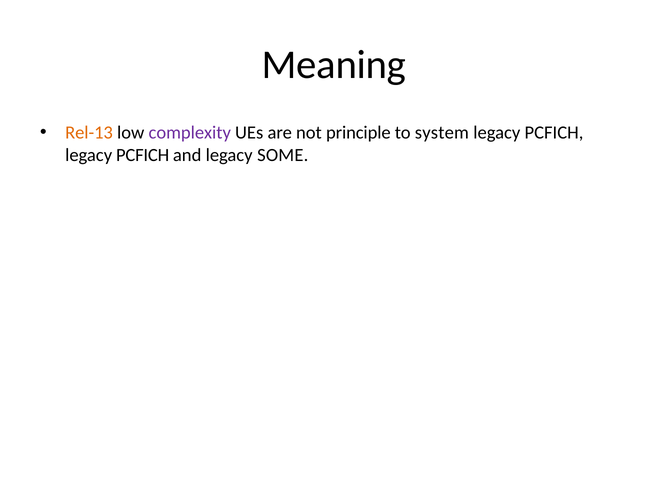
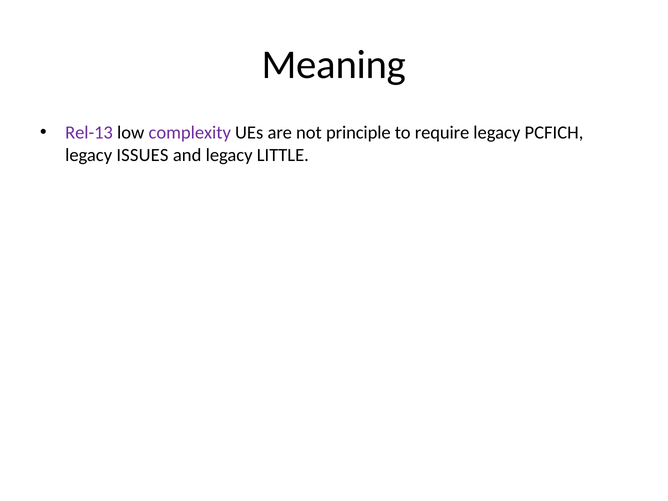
Rel-13 colour: orange -> purple
system: system -> require
PCFICH at (143, 155): PCFICH -> ISSUES
SOME: SOME -> LITTLE
